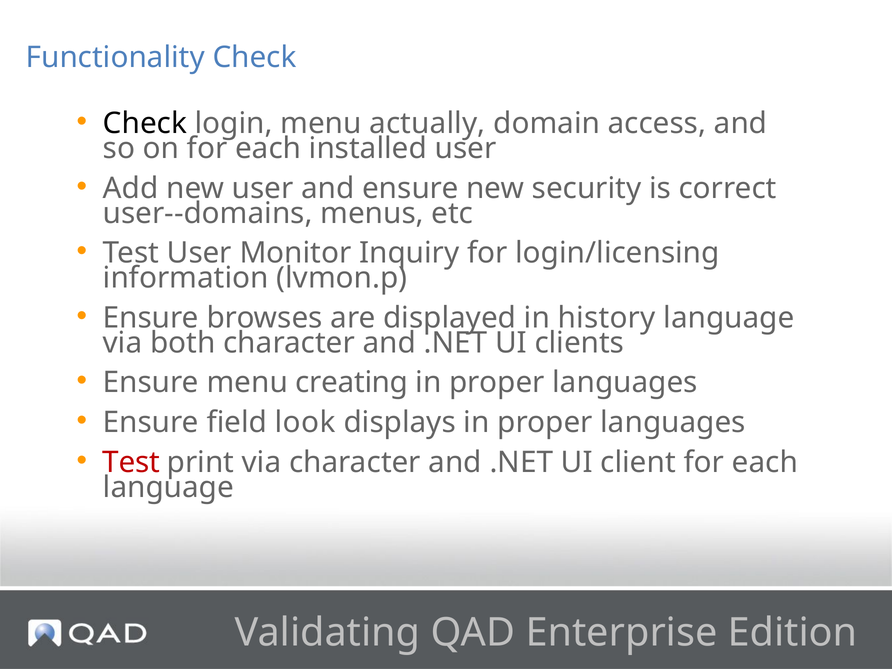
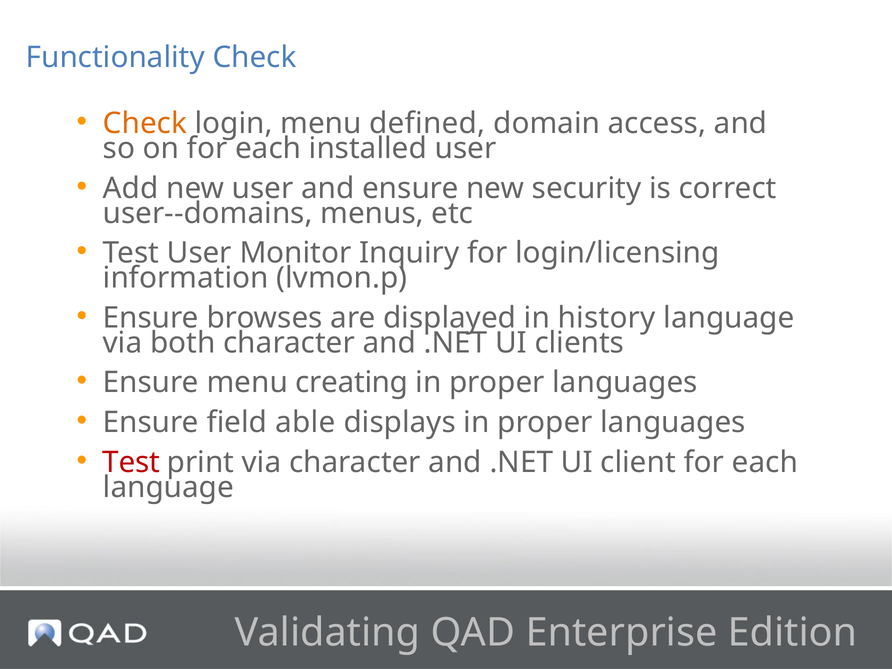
Check at (145, 123) colour: black -> orange
actually: actually -> defined
look: look -> able
